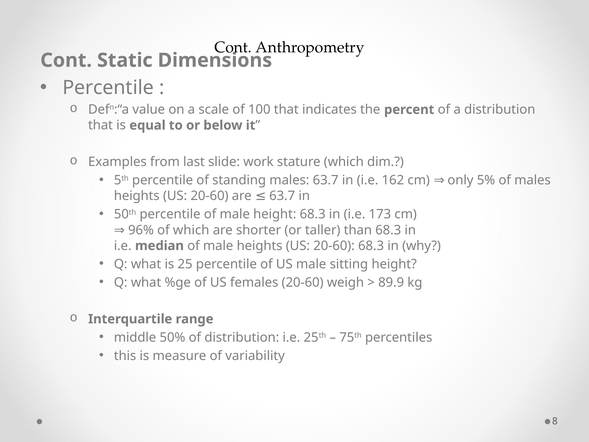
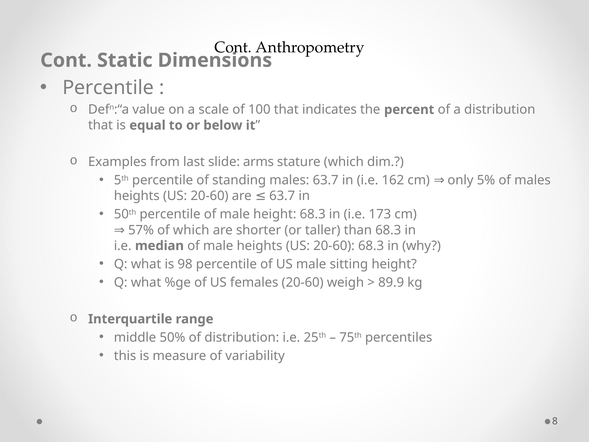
work: work -> arms
96%: 96% -> 57%
25: 25 -> 98
